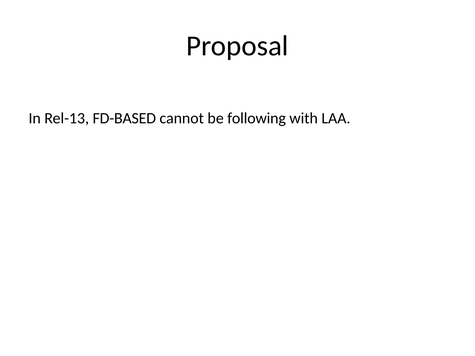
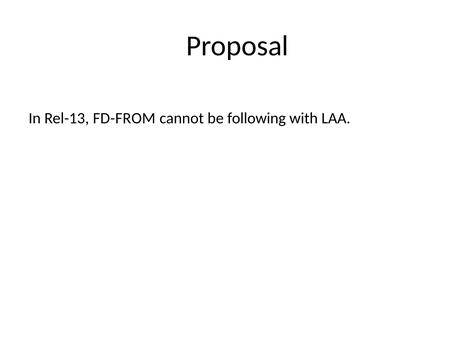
FD-BASED: FD-BASED -> FD-FROM
